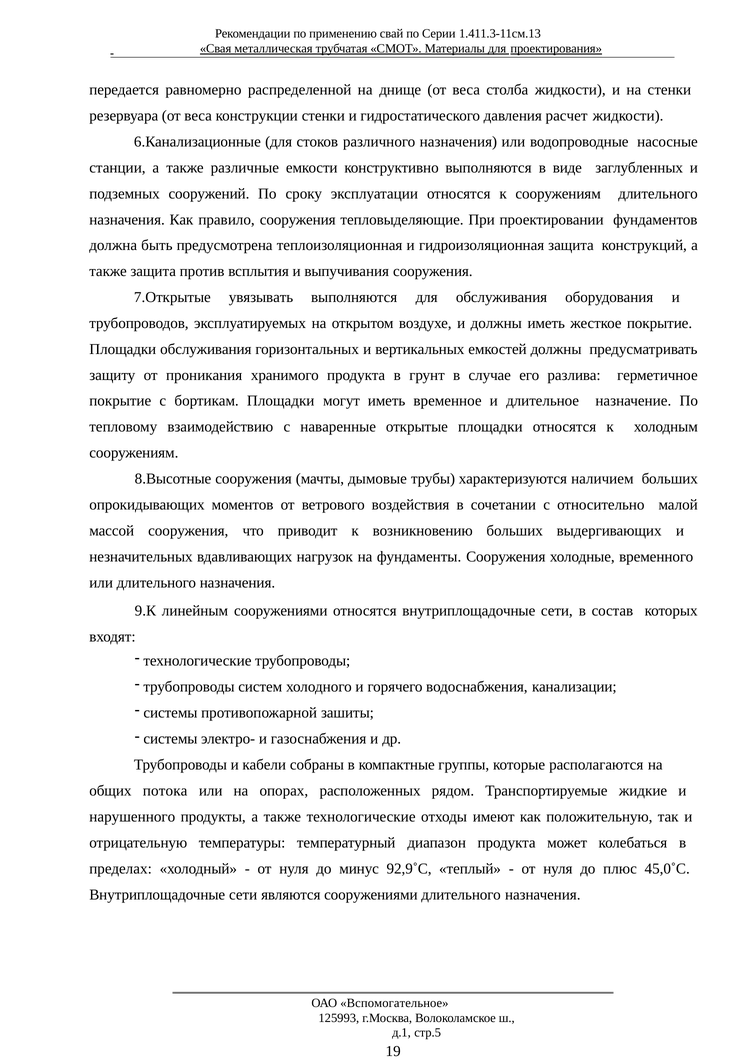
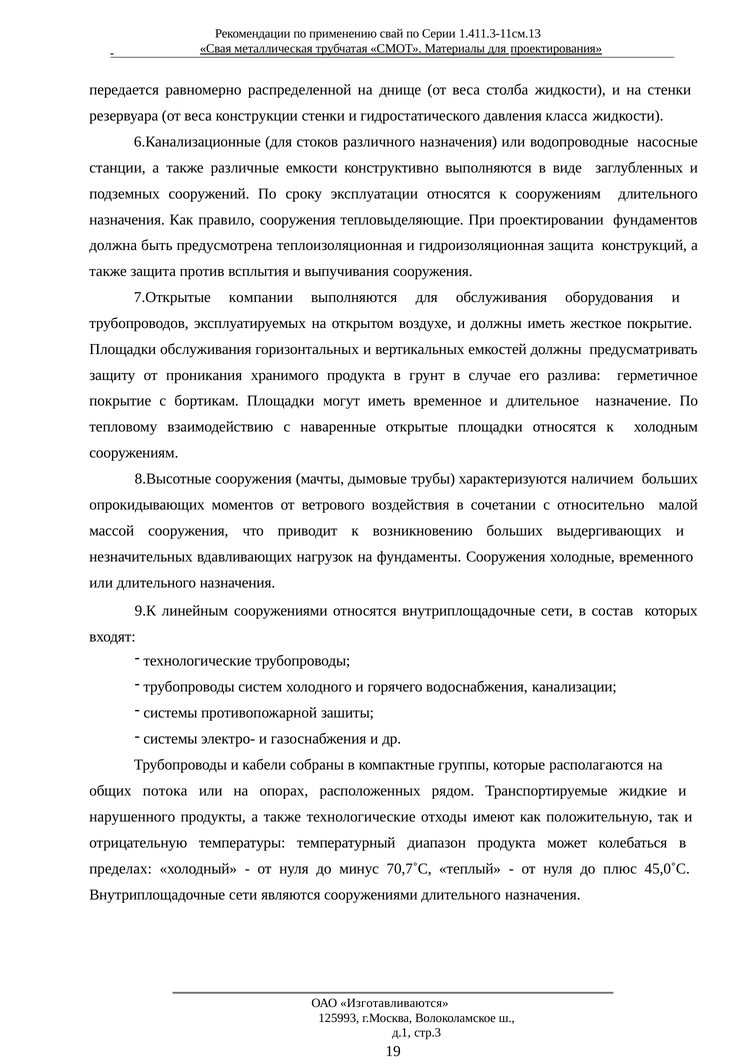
расчет: расчет -> класса
увязывать: увязывать -> компании
92,9˚С: 92,9˚С -> 70,7˚С
Вспомогательное: Вспомогательное -> Изготавливаются
стр.5: стр.5 -> стр.3
